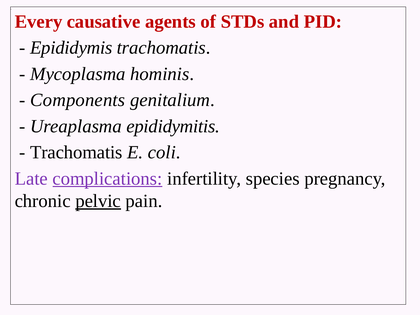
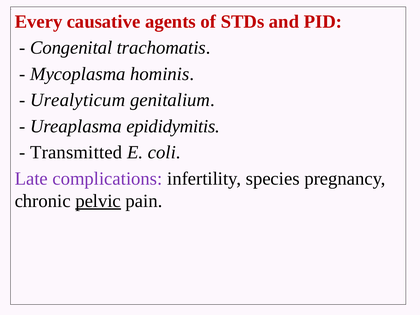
Epididymis: Epididymis -> Congenital
Components: Components -> Urealyticum
Trachomatis at (76, 152): Trachomatis -> Transmitted
complications underline: present -> none
